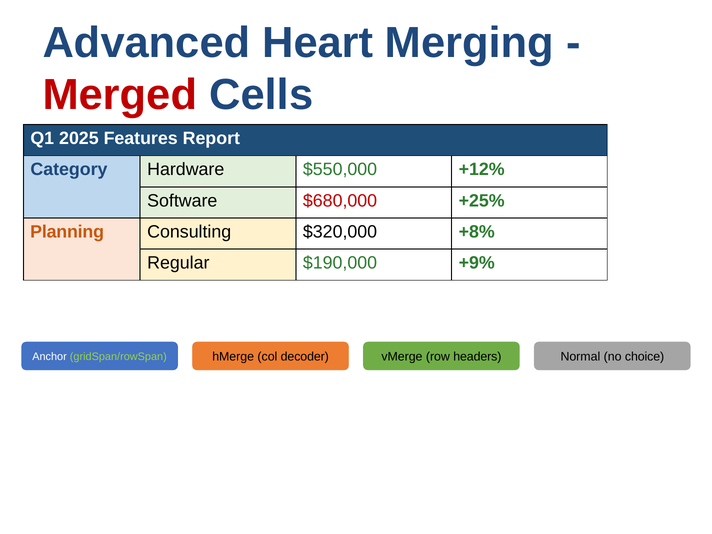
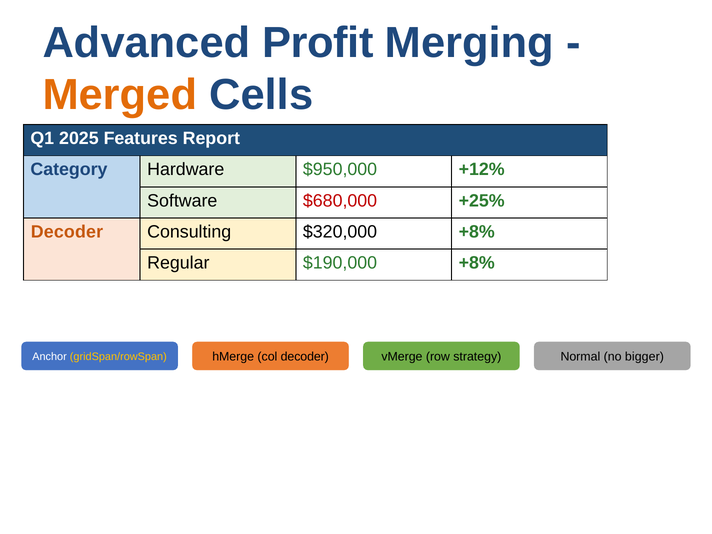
Heart: Heart -> Profit
Merged colour: red -> orange
$550,000: $550,000 -> $950,000
Planning at (67, 232): Planning -> Decoder
$190,000 +9%: +9% -> +8%
gridSpan/rowSpan colour: light green -> yellow
headers: headers -> strategy
choice: choice -> bigger
